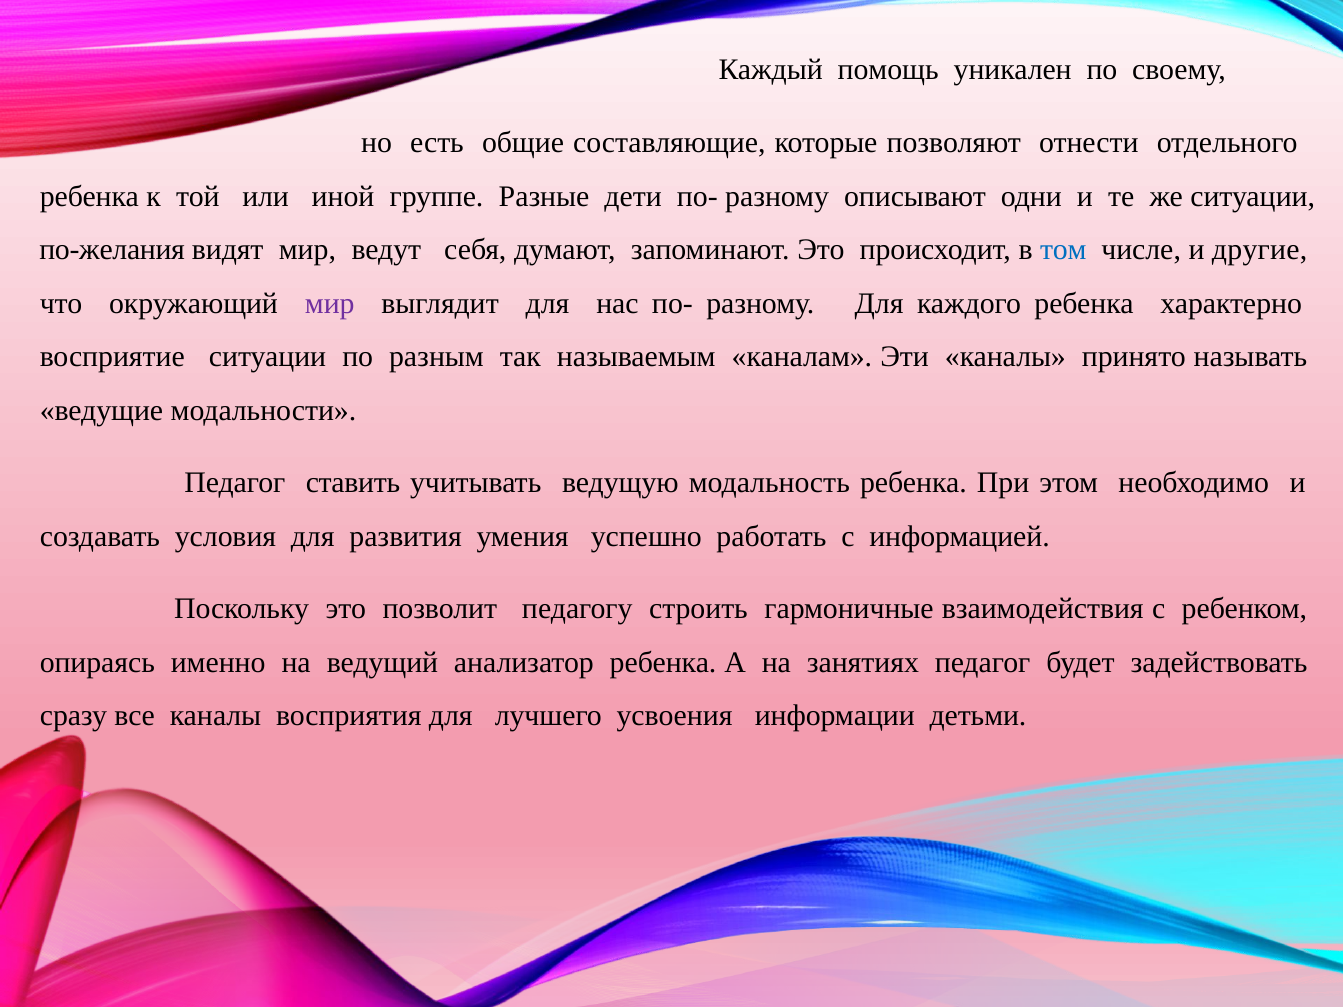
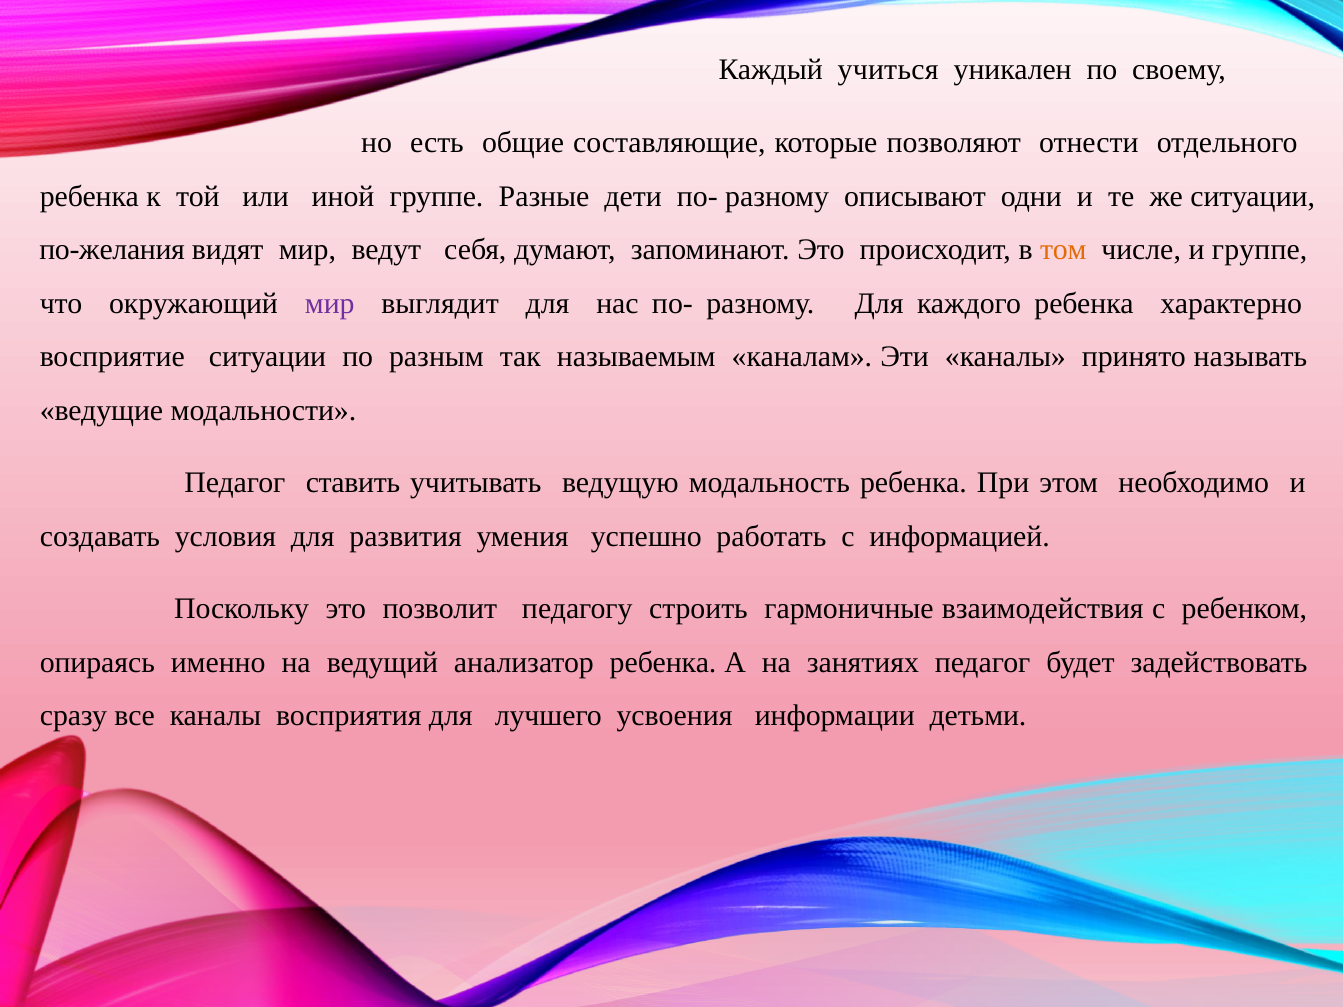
помощь: помощь -> учиться
том colour: blue -> orange
и другие: другие -> группе
